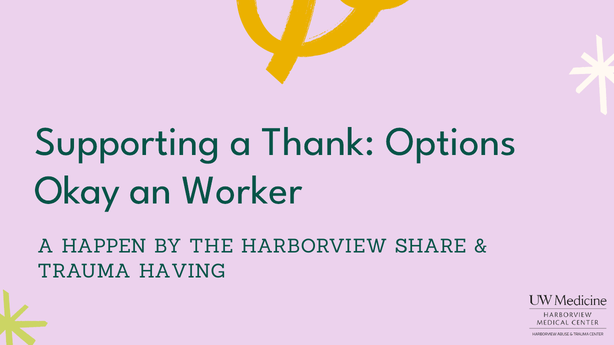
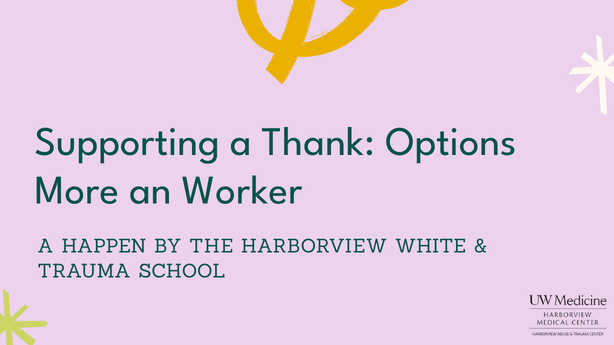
Okay: Okay -> More
SHARE: SHARE -> WHITE
HAVING: HAVING -> SCHOOL
